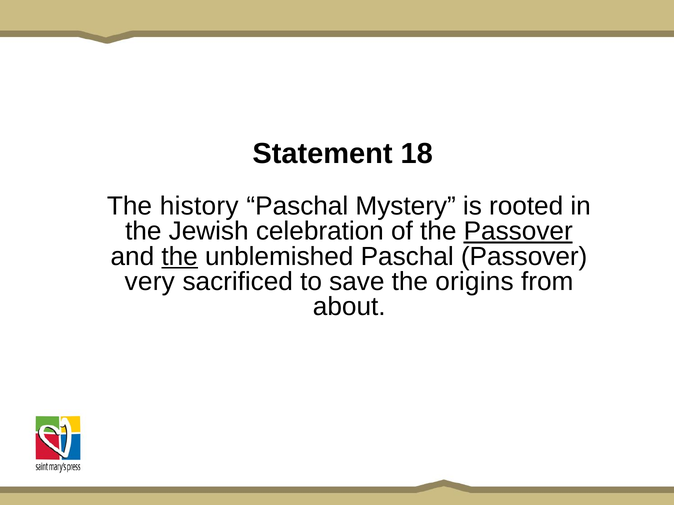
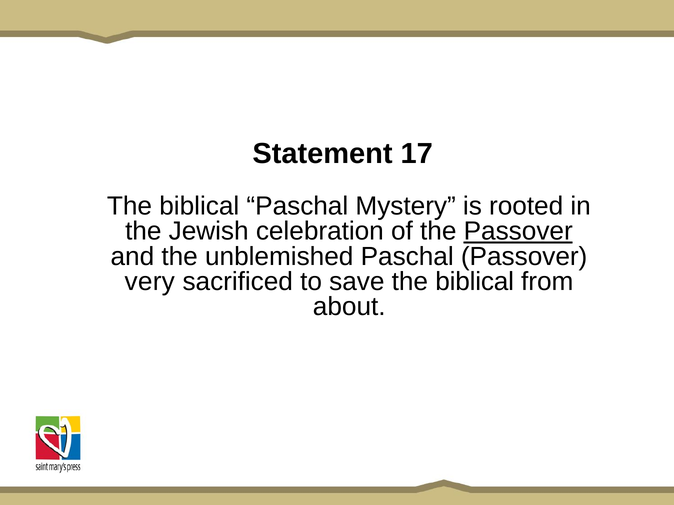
18: 18 -> 17
history at (199, 206): history -> biblical
the at (180, 257) underline: present -> none
save the origins: origins -> biblical
